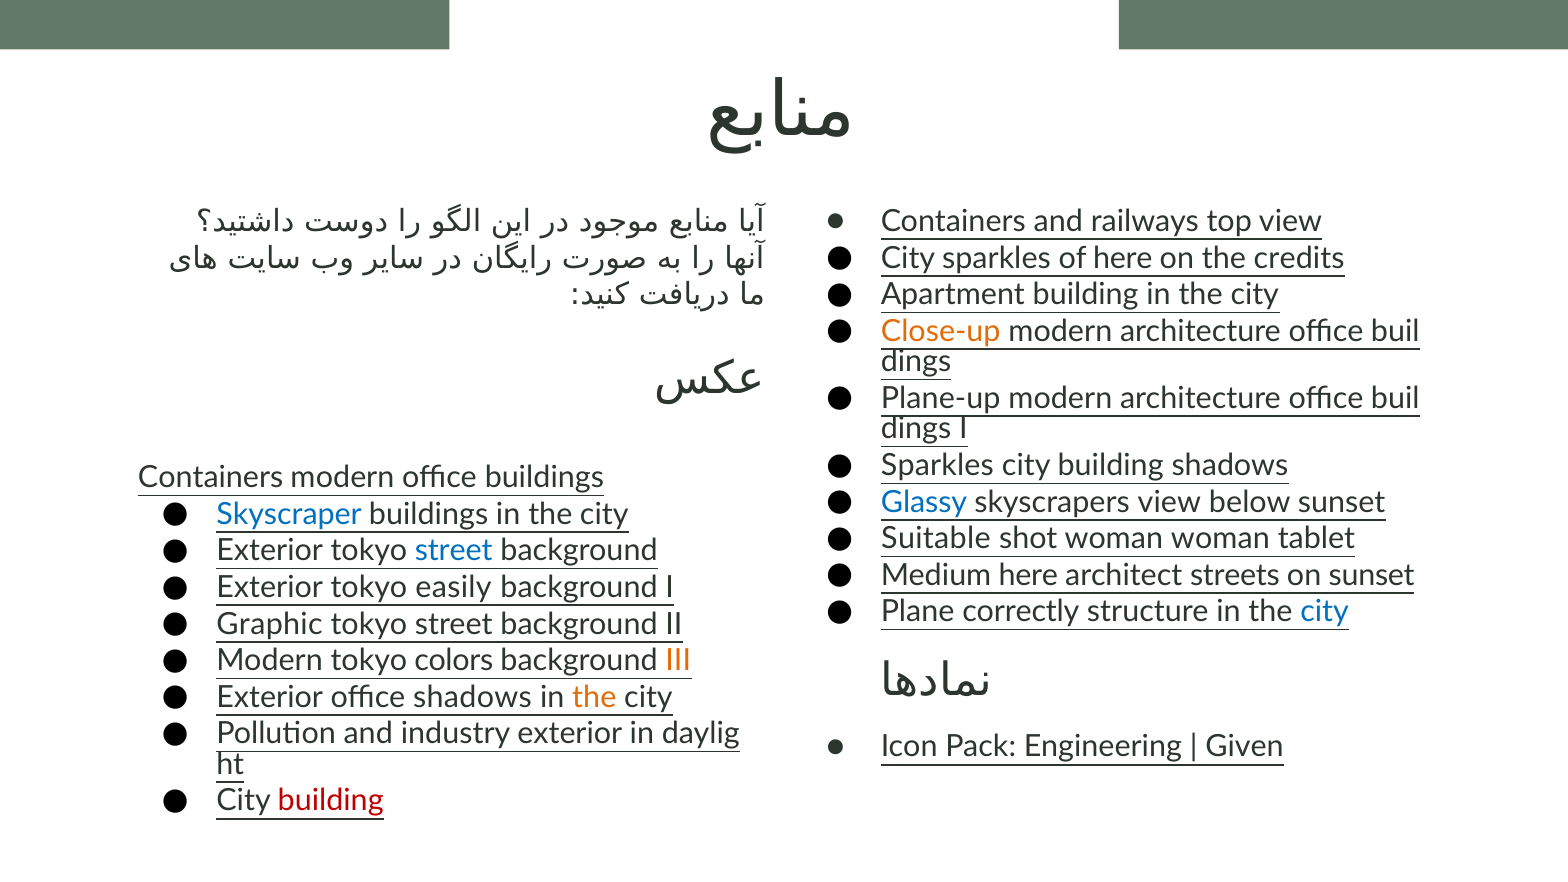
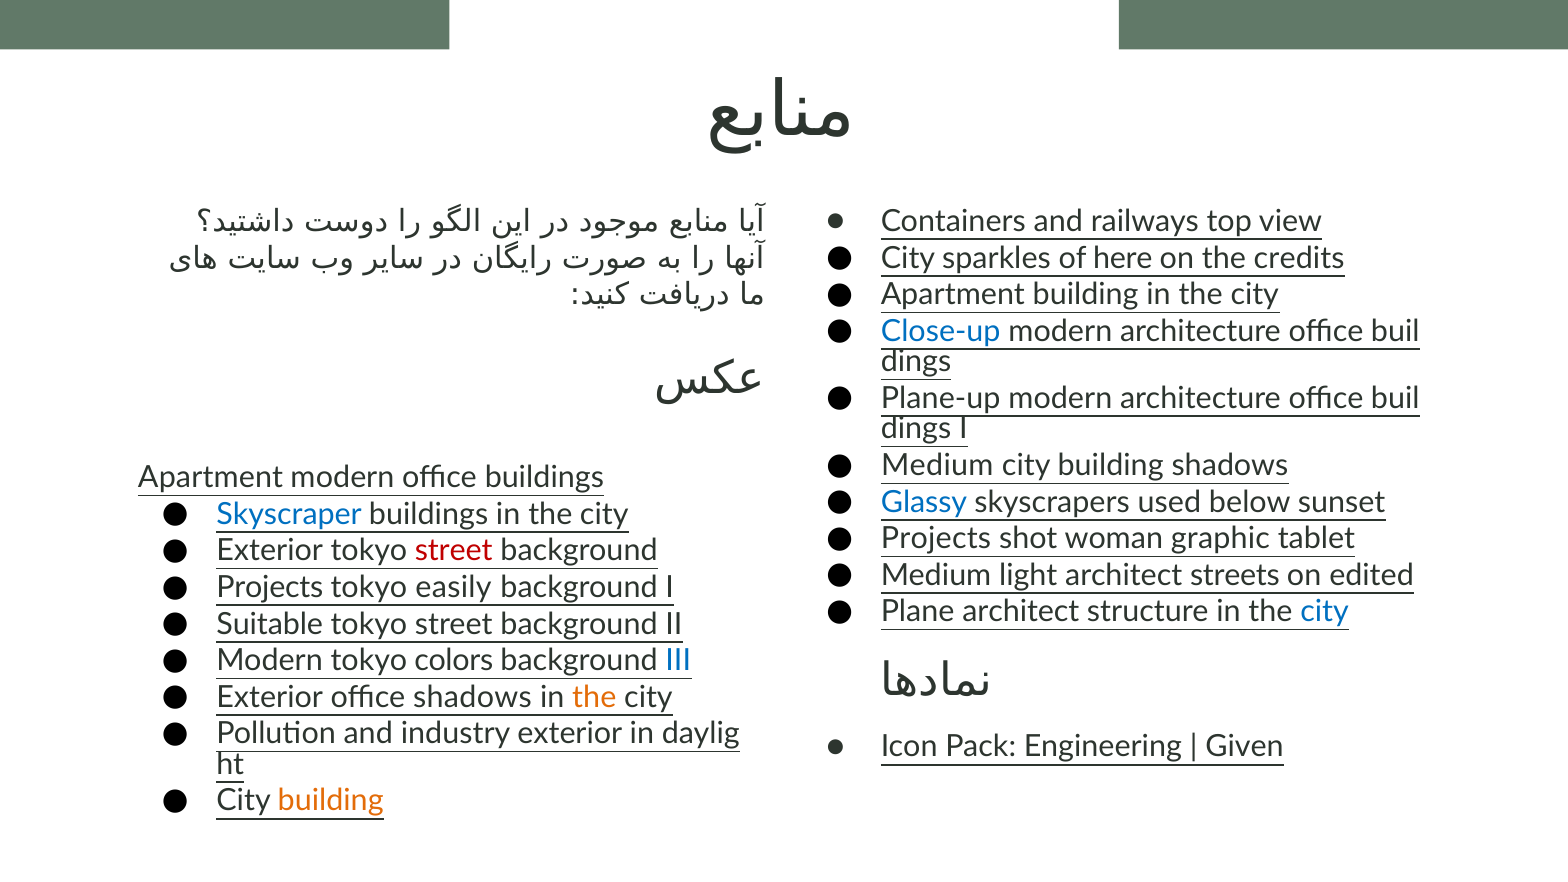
Close-up colour: orange -> blue
Sparkles at (937, 465): Sparkles -> Medium
Containers at (211, 478): Containers -> Apartment
skyscrapers view: view -> used
Suitable at (936, 539): Suitable -> Projects
woman woman: woman -> graphic
street at (454, 551) colour: blue -> red
Medium here: here -> light
on sunset: sunset -> edited
Exterior at (270, 587): Exterior -> Projects
Plane correctly: correctly -> architect
Graphic: Graphic -> Suitable
III colour: orange -> blue
building at (331, 801) colour: red -> orange
